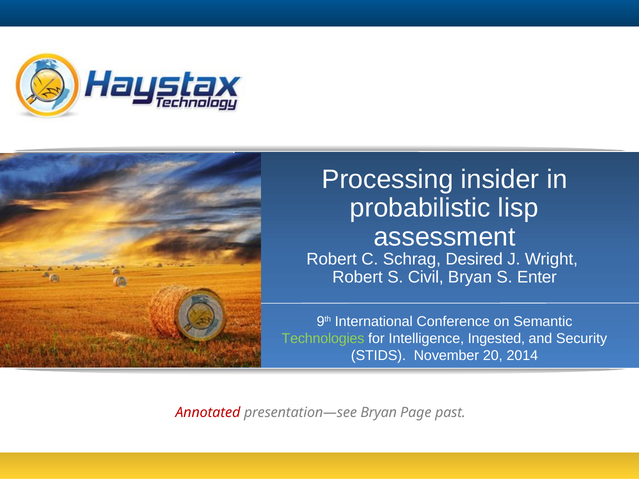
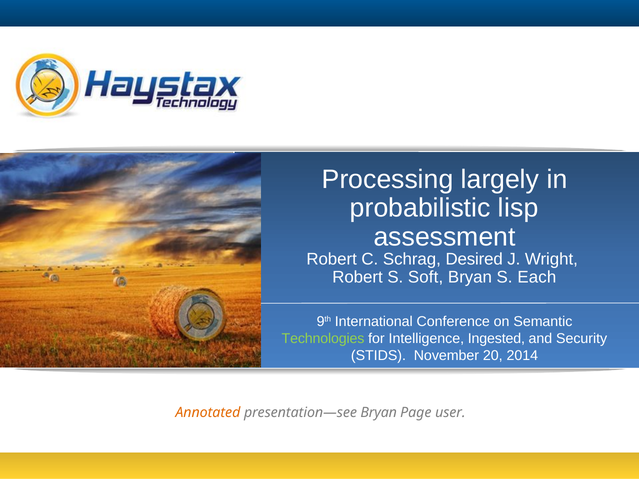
insider: insider -> largely
Civil: Civil -> Soft
Enter: Enter -> Each
Annotated colour: red -> orange
past: past -> user
